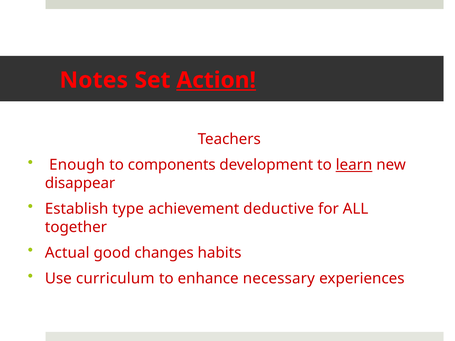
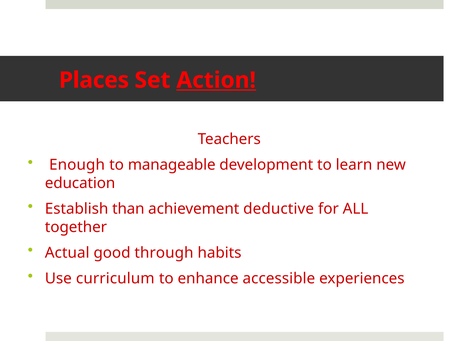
Notes: Notes -> Places
components: components -> manageable
learn underline: present -> none
disappear: disappear -> education
type: type -> than
changes: changes -> through
necessary: necessary -> accessible
